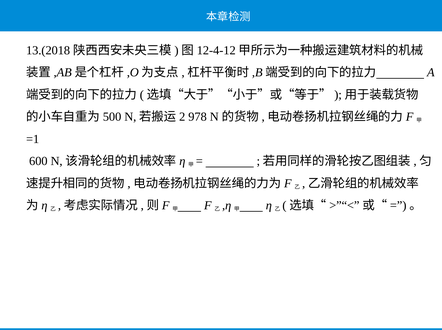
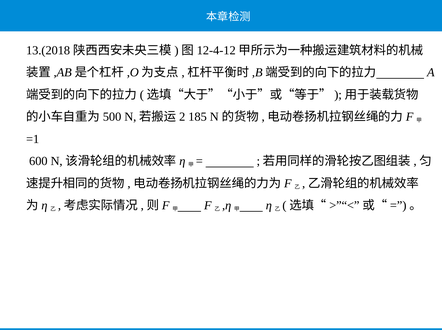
978: 978 -> 185
